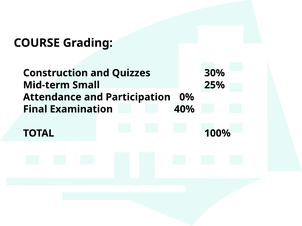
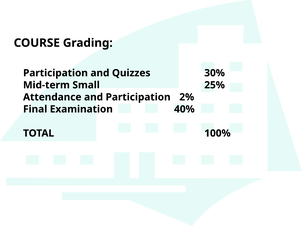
Construction at (55, 73): Construction -> Participation
0%: 0% -> 2%
